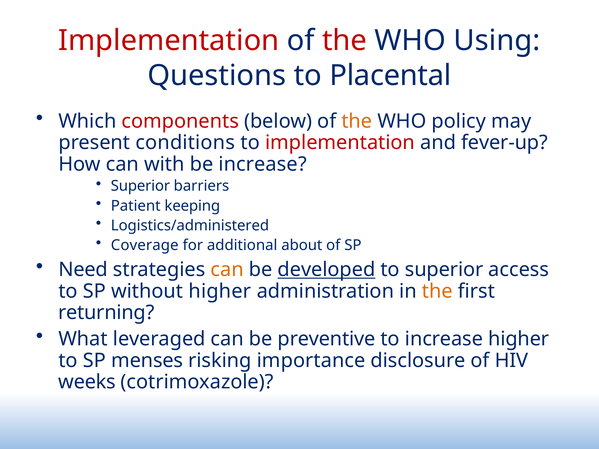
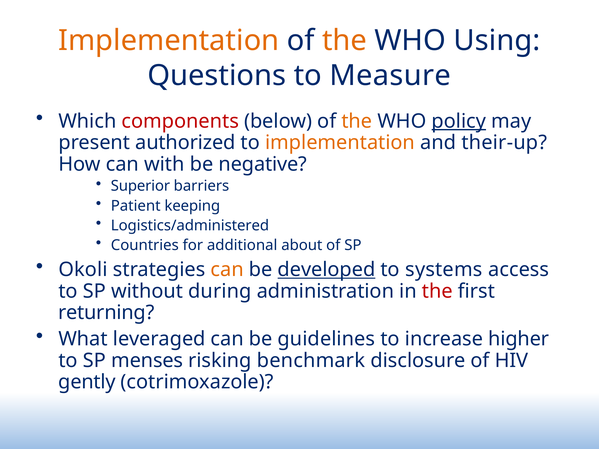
Implementation at (169, 41) colour: red -> orange
the at (345, 41) colour: red -> orange
Placental: Placental -> Measure
policy underline: none -> present
conditions: conditions -> authorized
implementation at (340, 143) colour: red -> orange
fever-up: fever-up -> their-up
be increase: increase -> negative
Coverage: Coverage -> Countries
Need: Need -> Okoli
to superior: superior -> systems
without higher: higher -> during
the at (437, 291) colour: orange -> red
preventive: preventive -> guidelines
importance: importance -> benchmark
weeks: weeks -> gently
